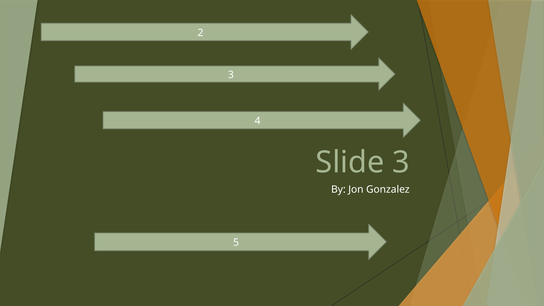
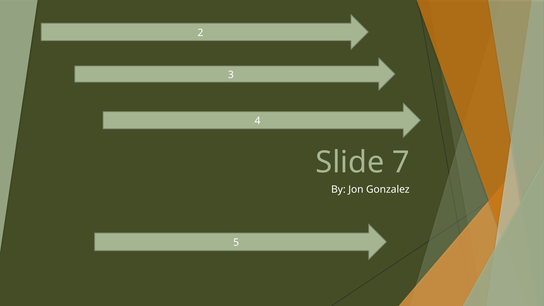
Slide 3: 3 -> 7
